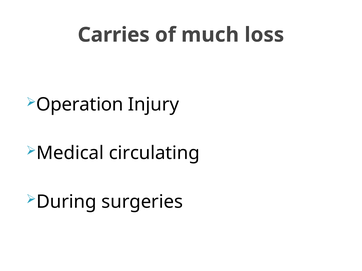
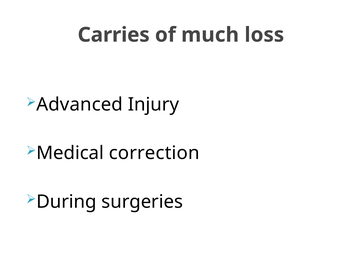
Operation: Operation -> Advanced
circulating: circulating -> correction
